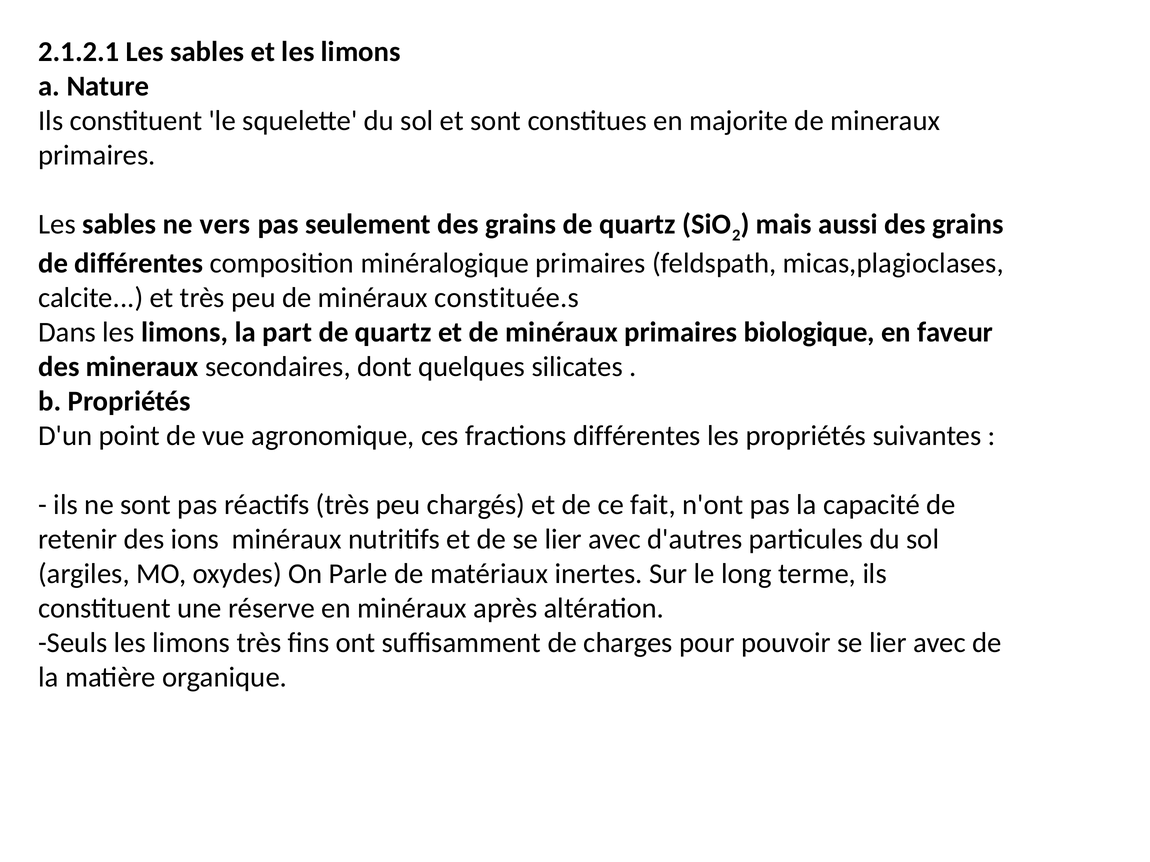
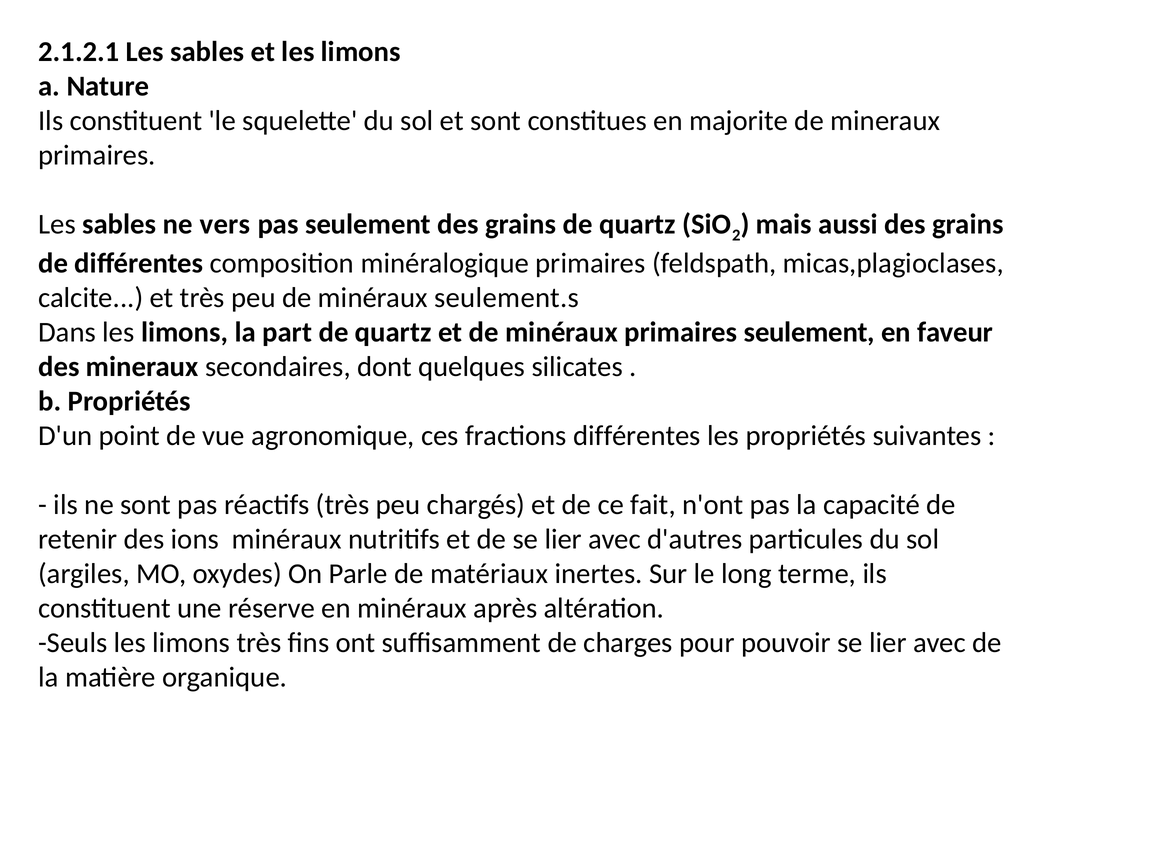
constituée.s: constituée.s -> seulement.s
primaires biologique: biologique -> seulement
